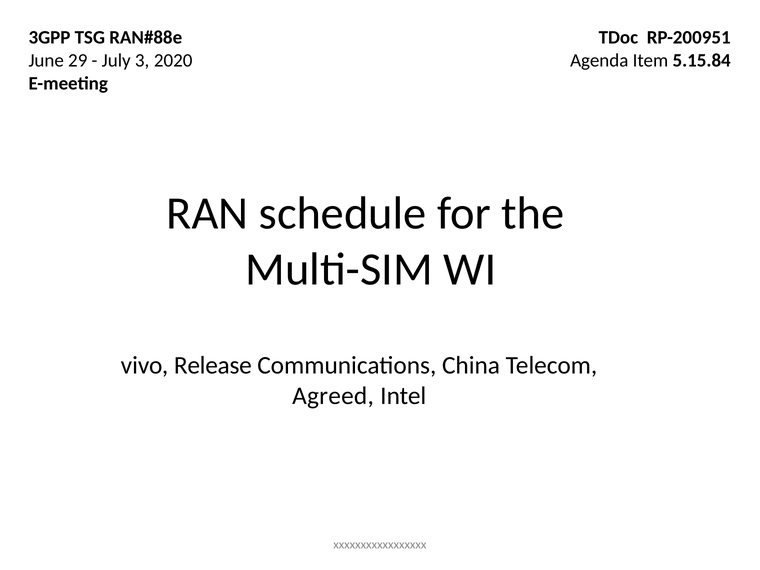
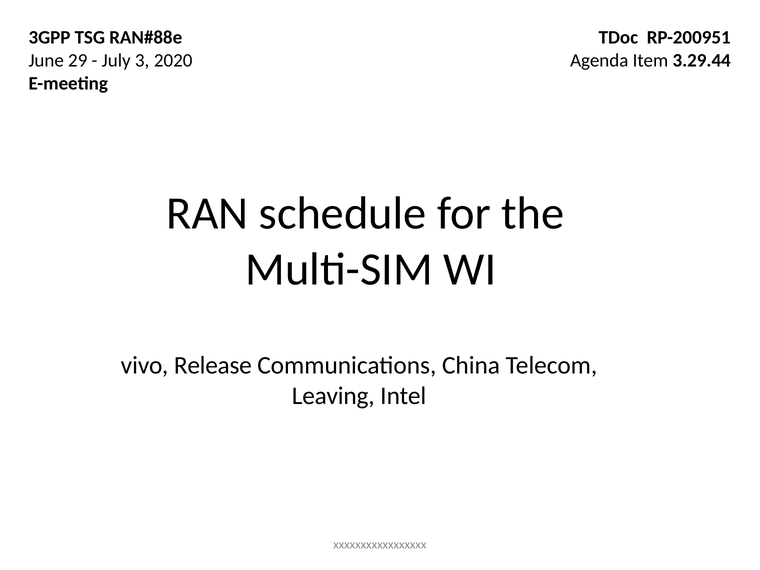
5.15.84: 5.15.84 -> 3.29.44
Agreed: Agreed -> Leaving
